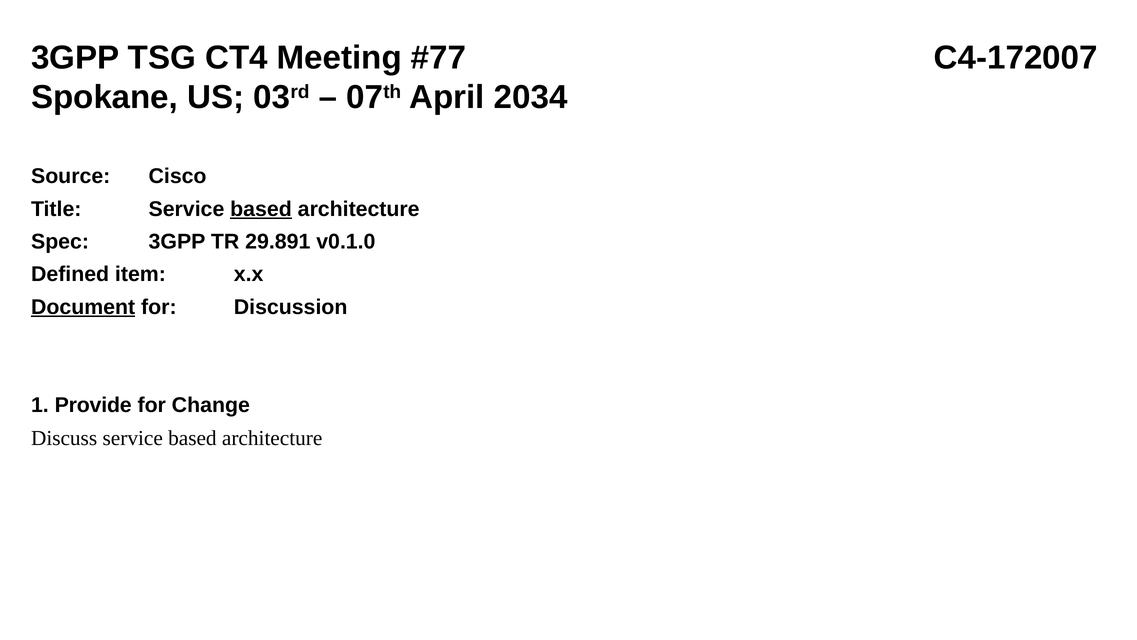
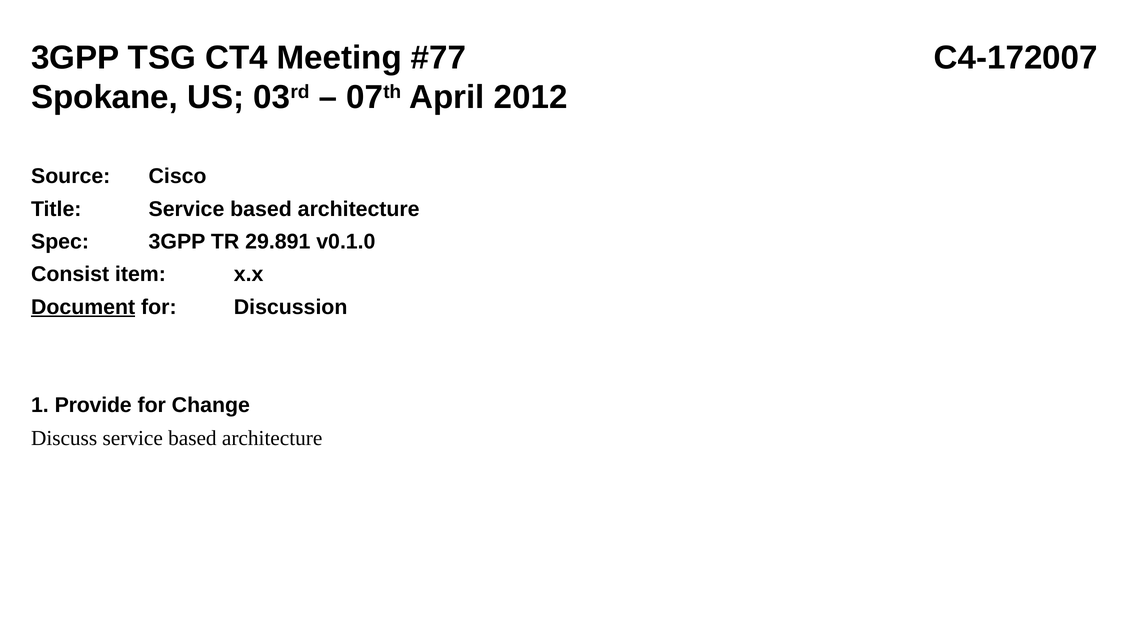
2034: 2034 -> 2012
based at (261, 209) underline: present -> none
Defined: Defined -> Consist
